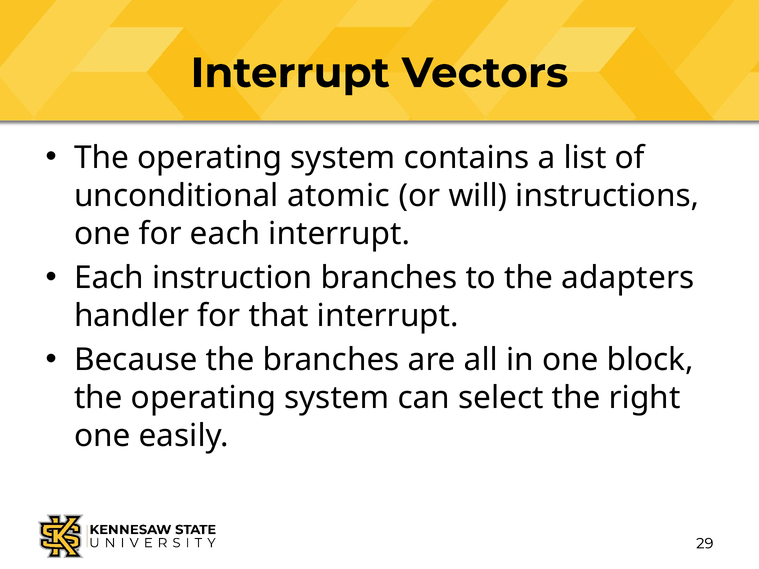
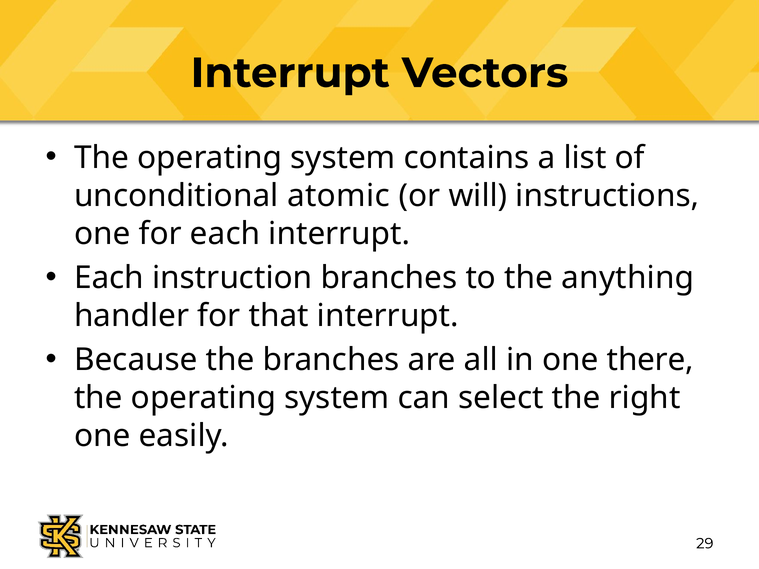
adapters: adapters -> anything
block: block -> there
